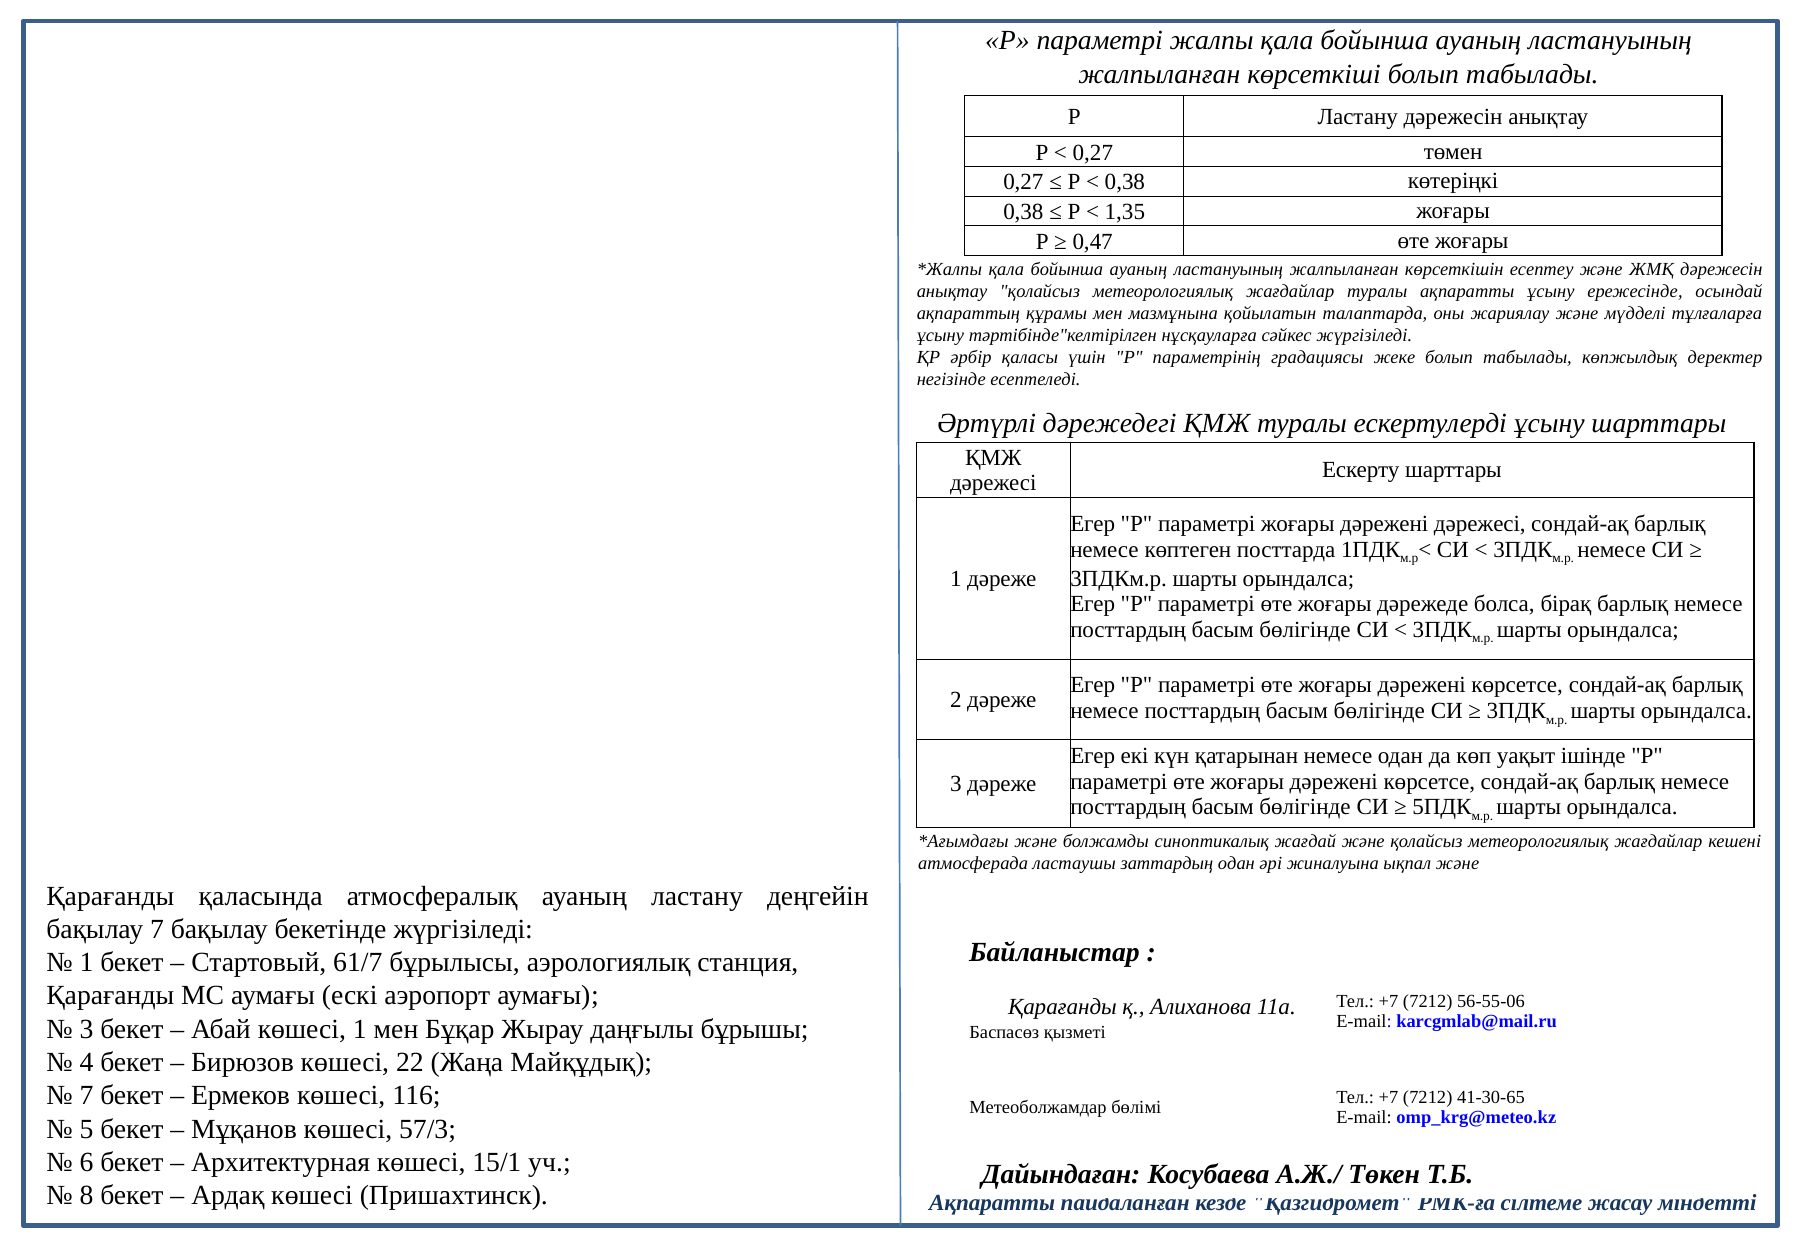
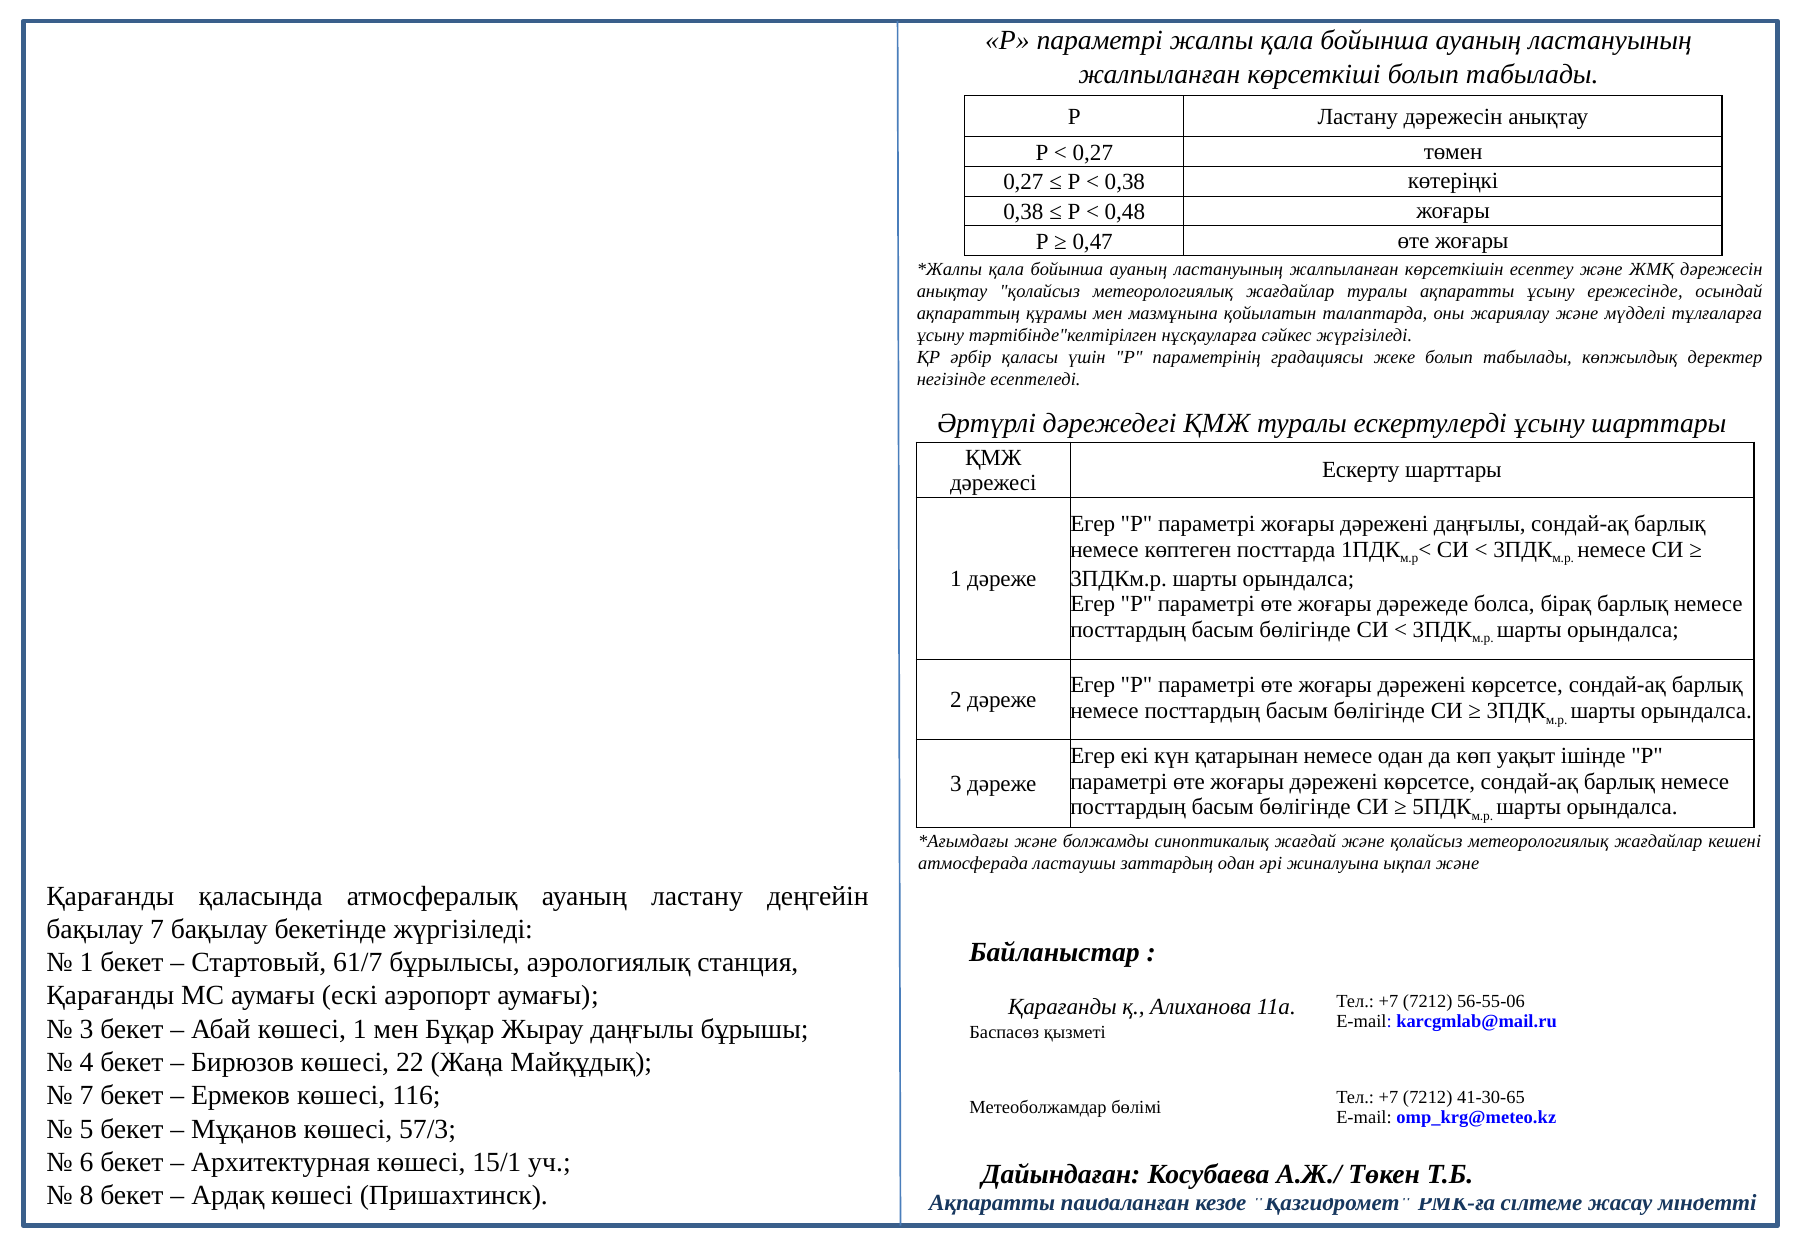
1,35: 1,35 -> 0,48
дәрежені дәрежесі: дәрежесі -> даңғылы
